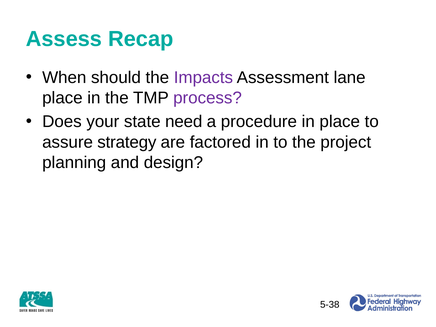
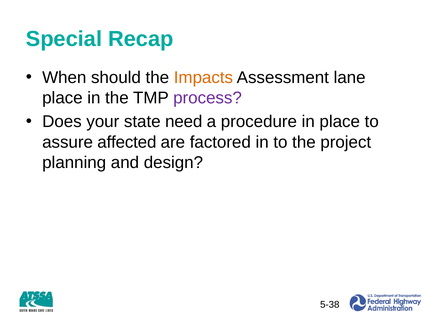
Assess: Assess -> Special
Impacts colour: purple -> orange
strategy: strategy -> affected
